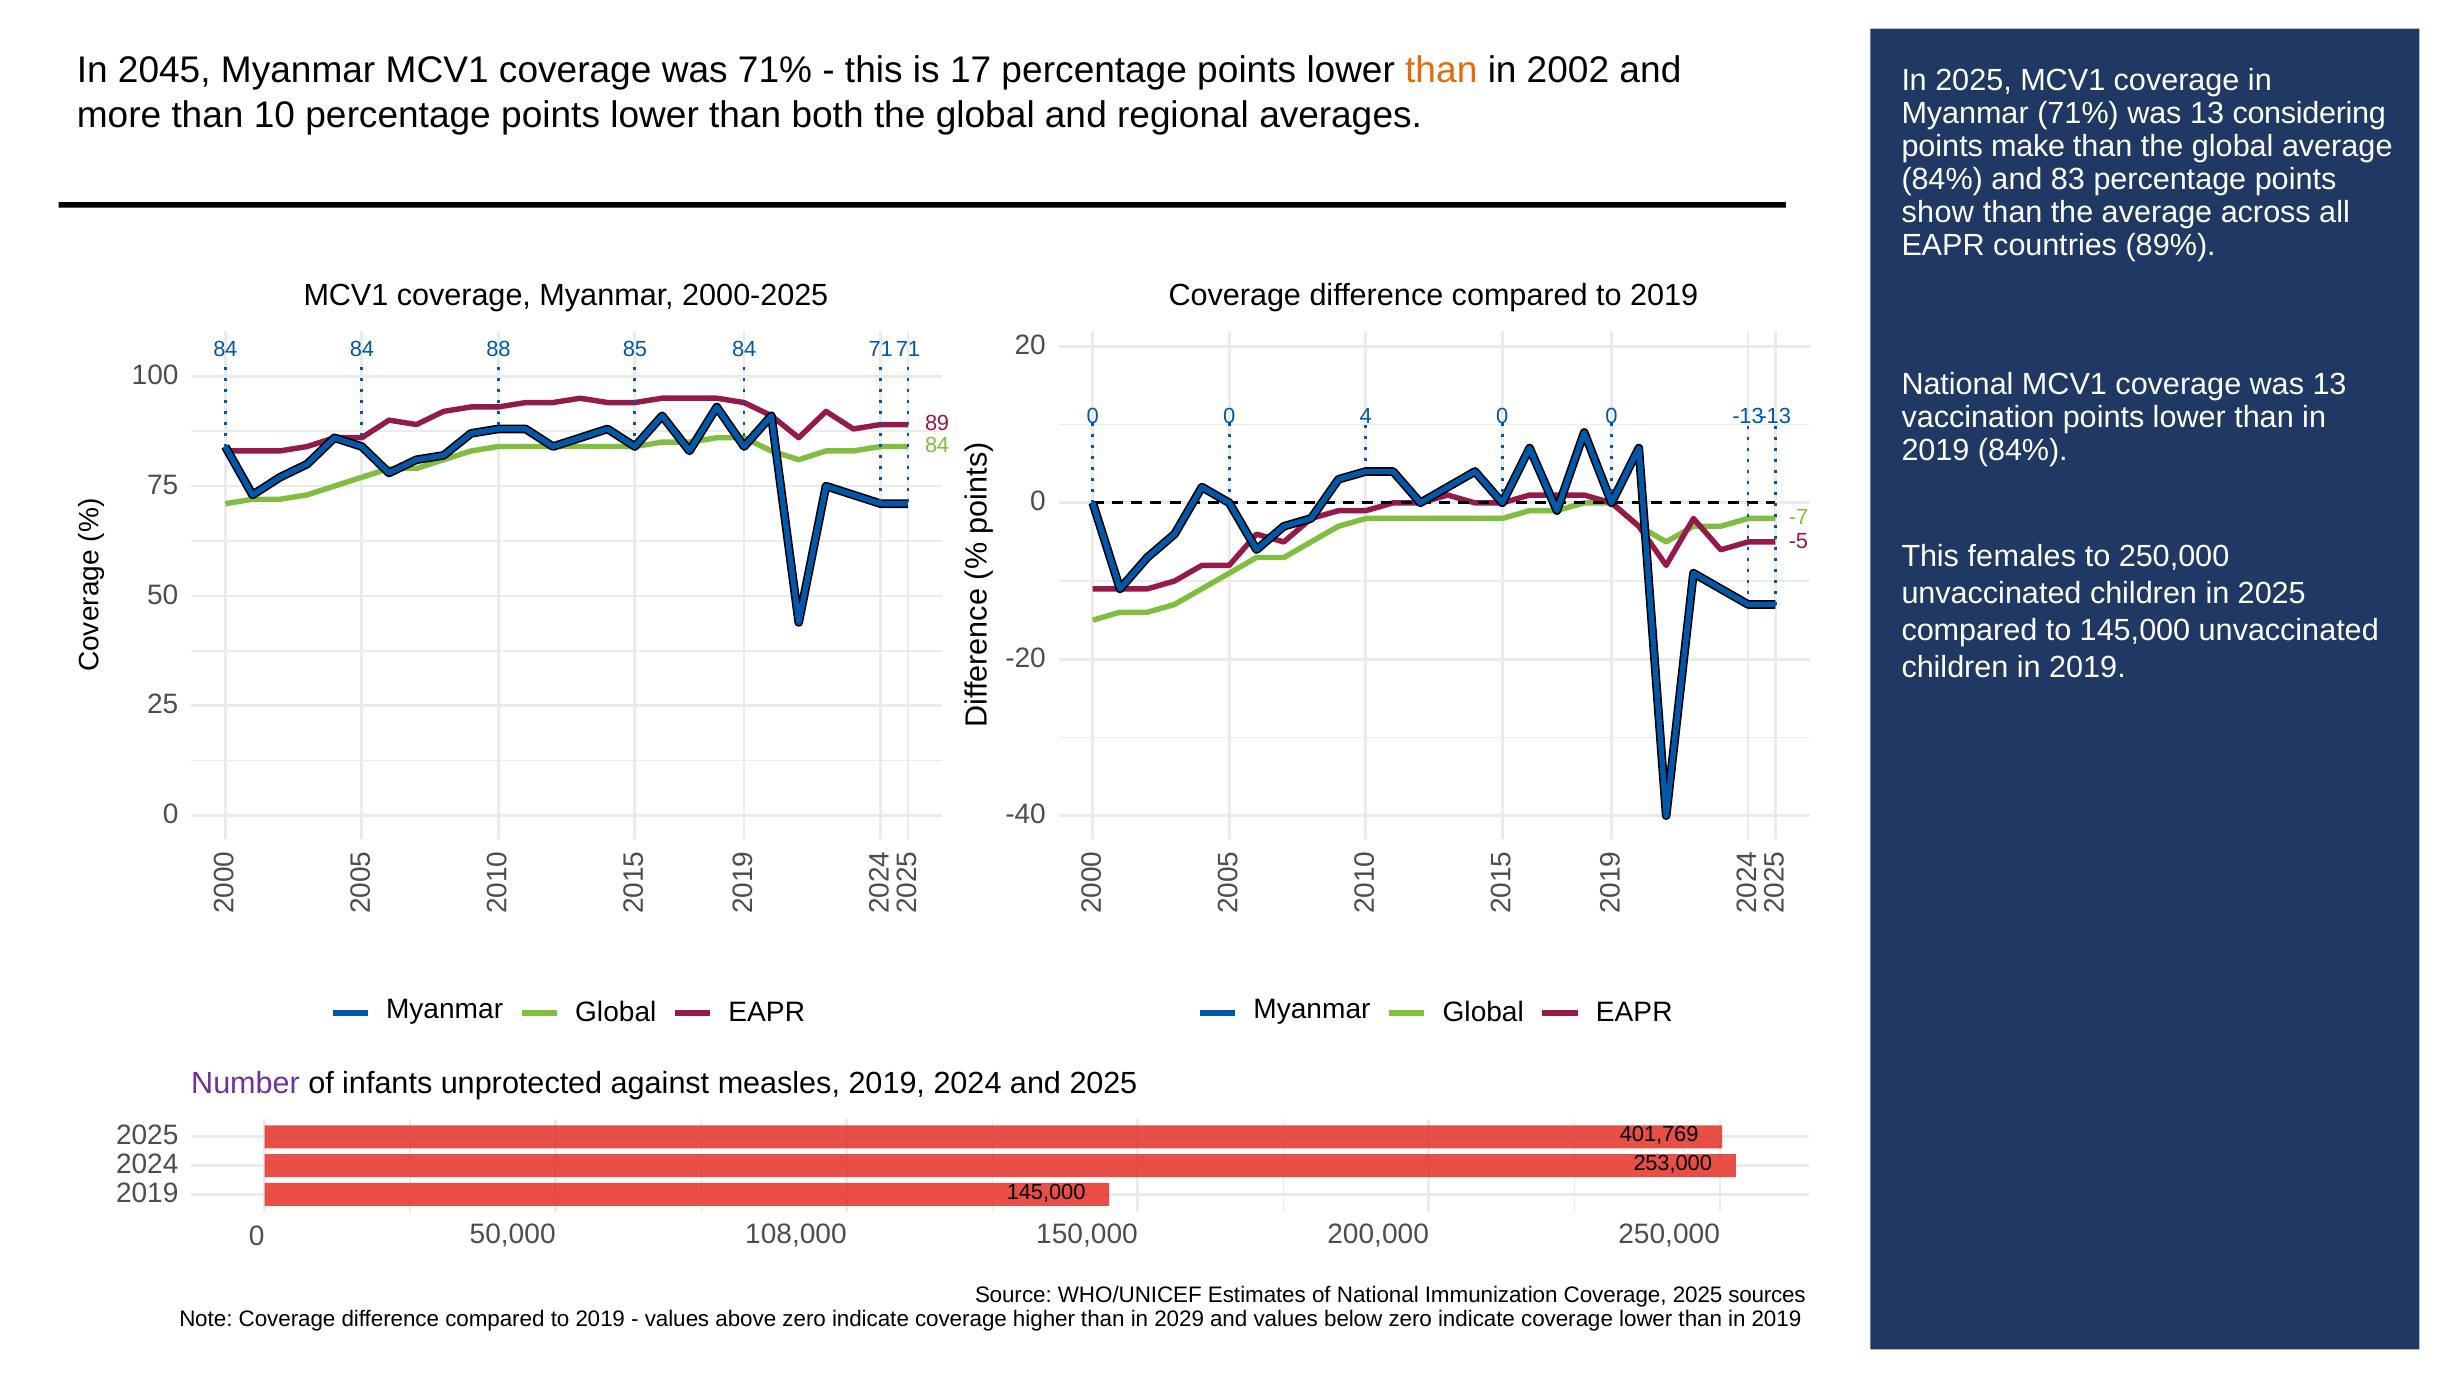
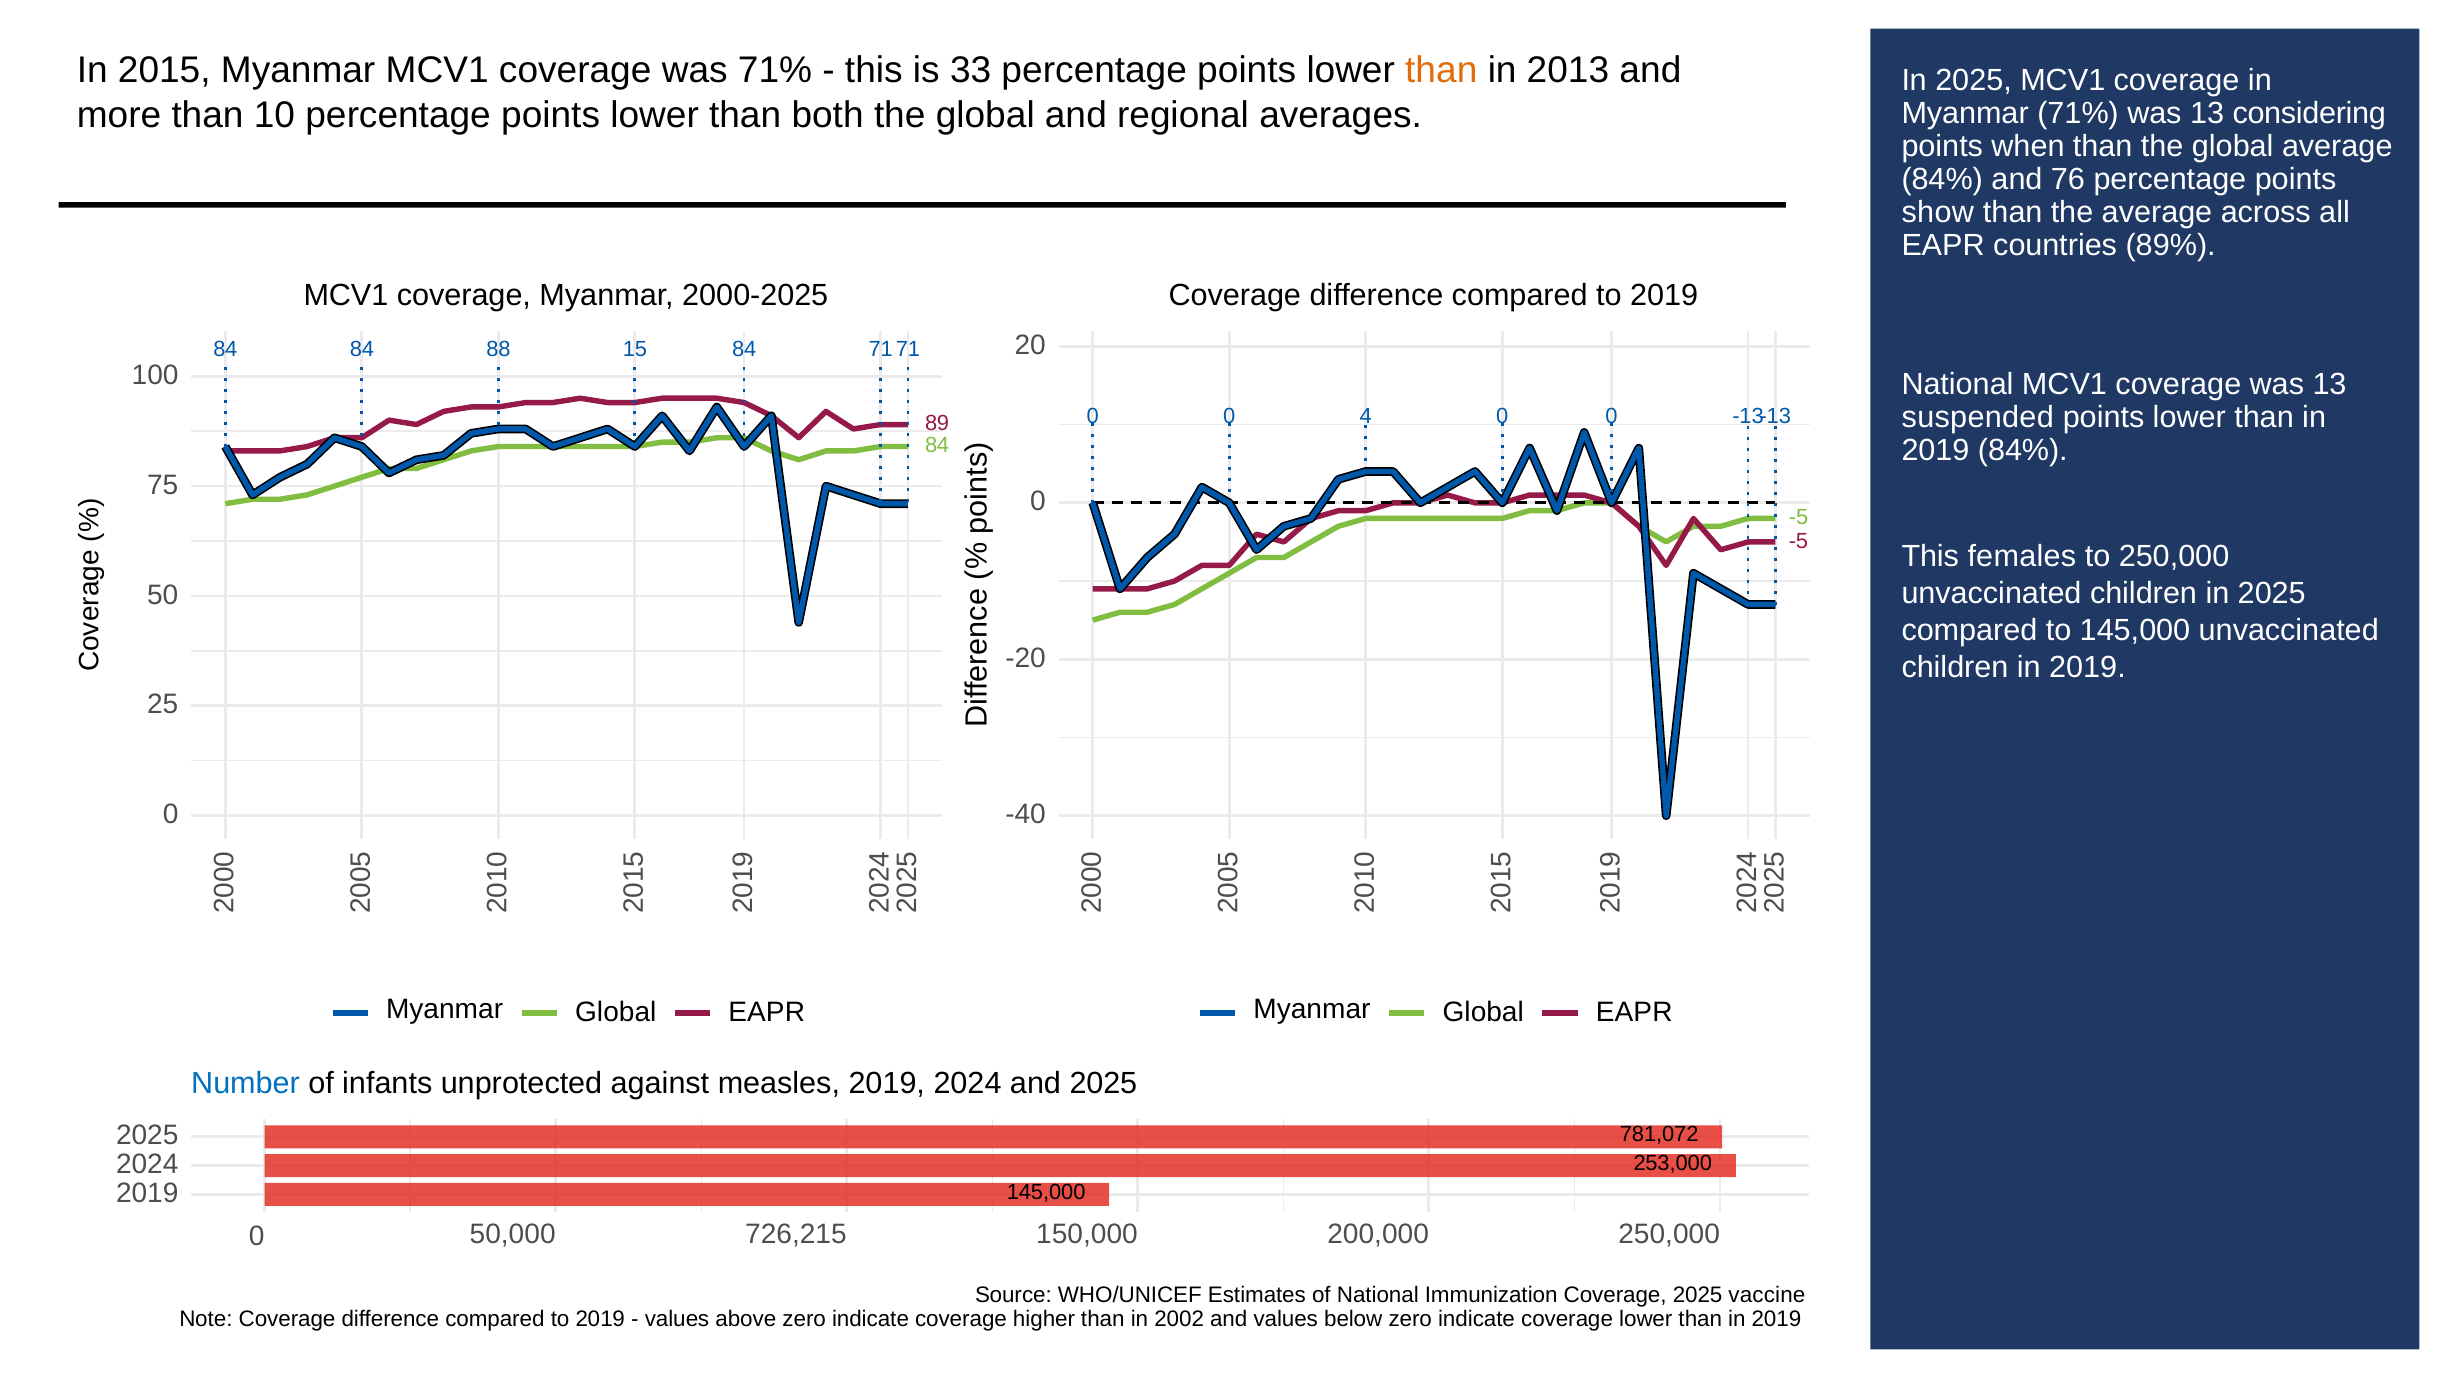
2045: 2045 -> 2015
17: 17 -> 33
2002: 2002 -> 2013
make: make -> when
83: 83 -> 76
85: 85 -> 15
vaccination: vaccination -> suspended
-7 at (1799, 518): -7 -> -5
Number colour: purple -> blue
401,769: 401,769 -> 781,072
108,000: 108,000 -> 726,215
sources: sources -> vaccine
2029: 2029 -> 2002
